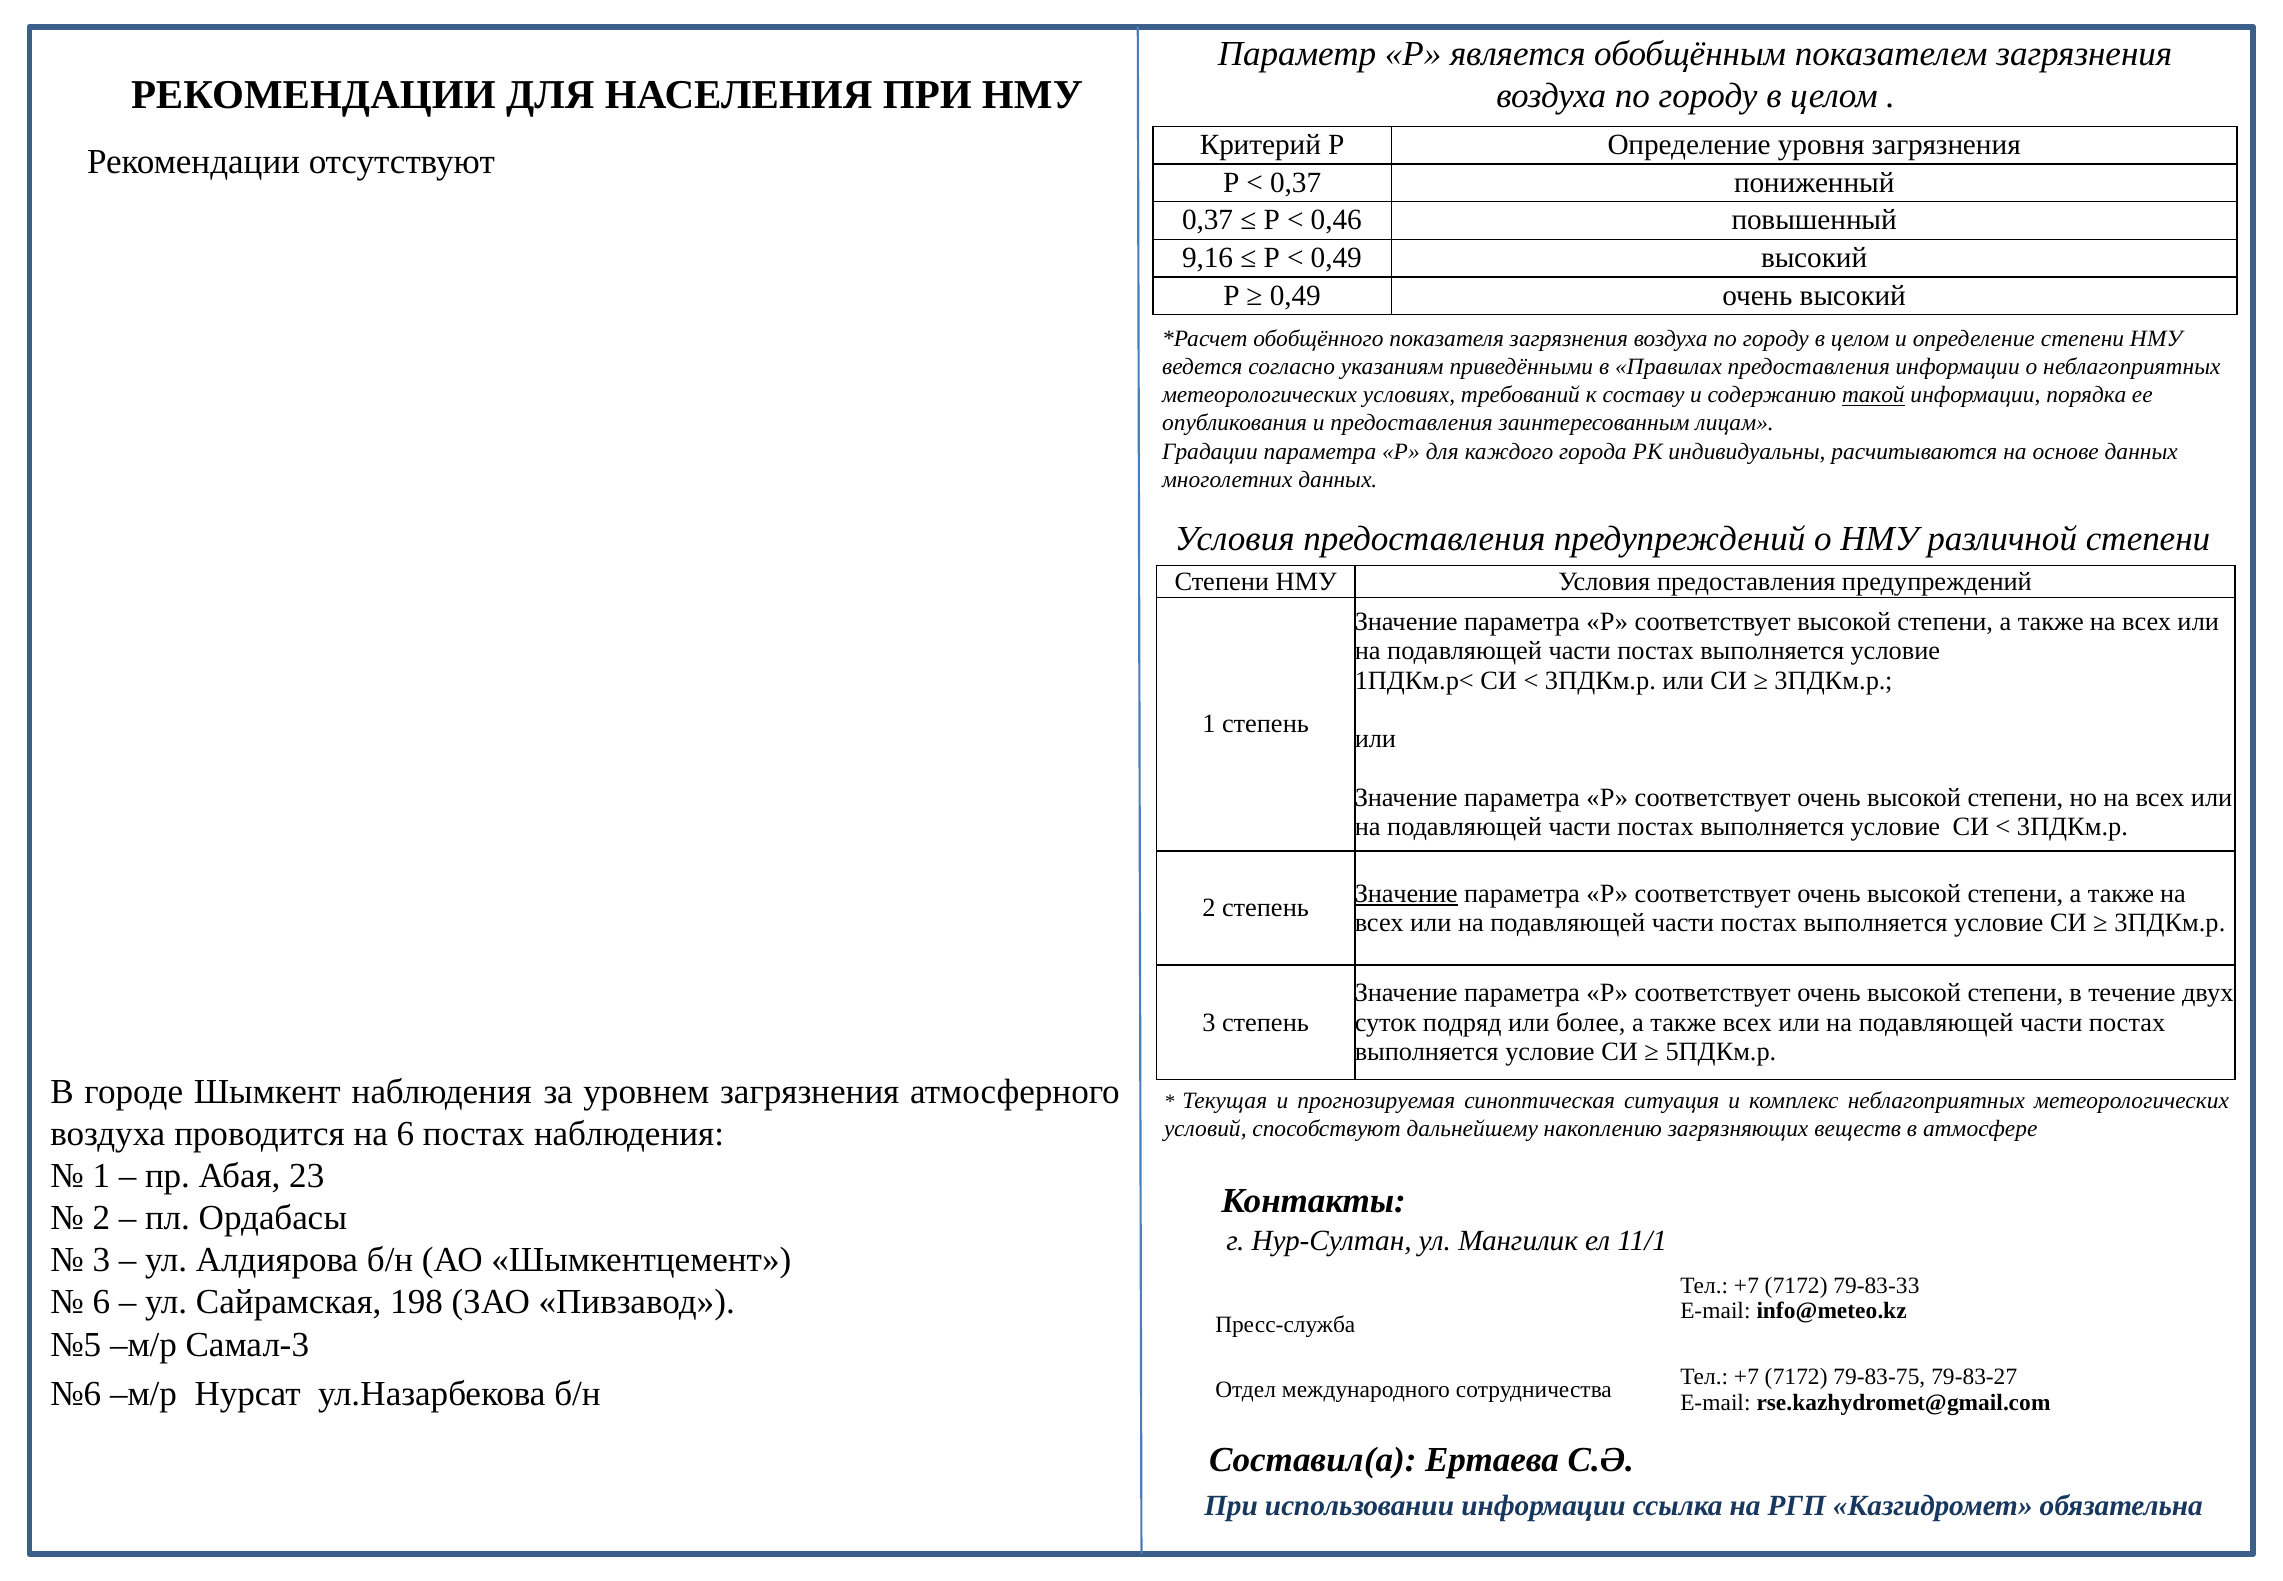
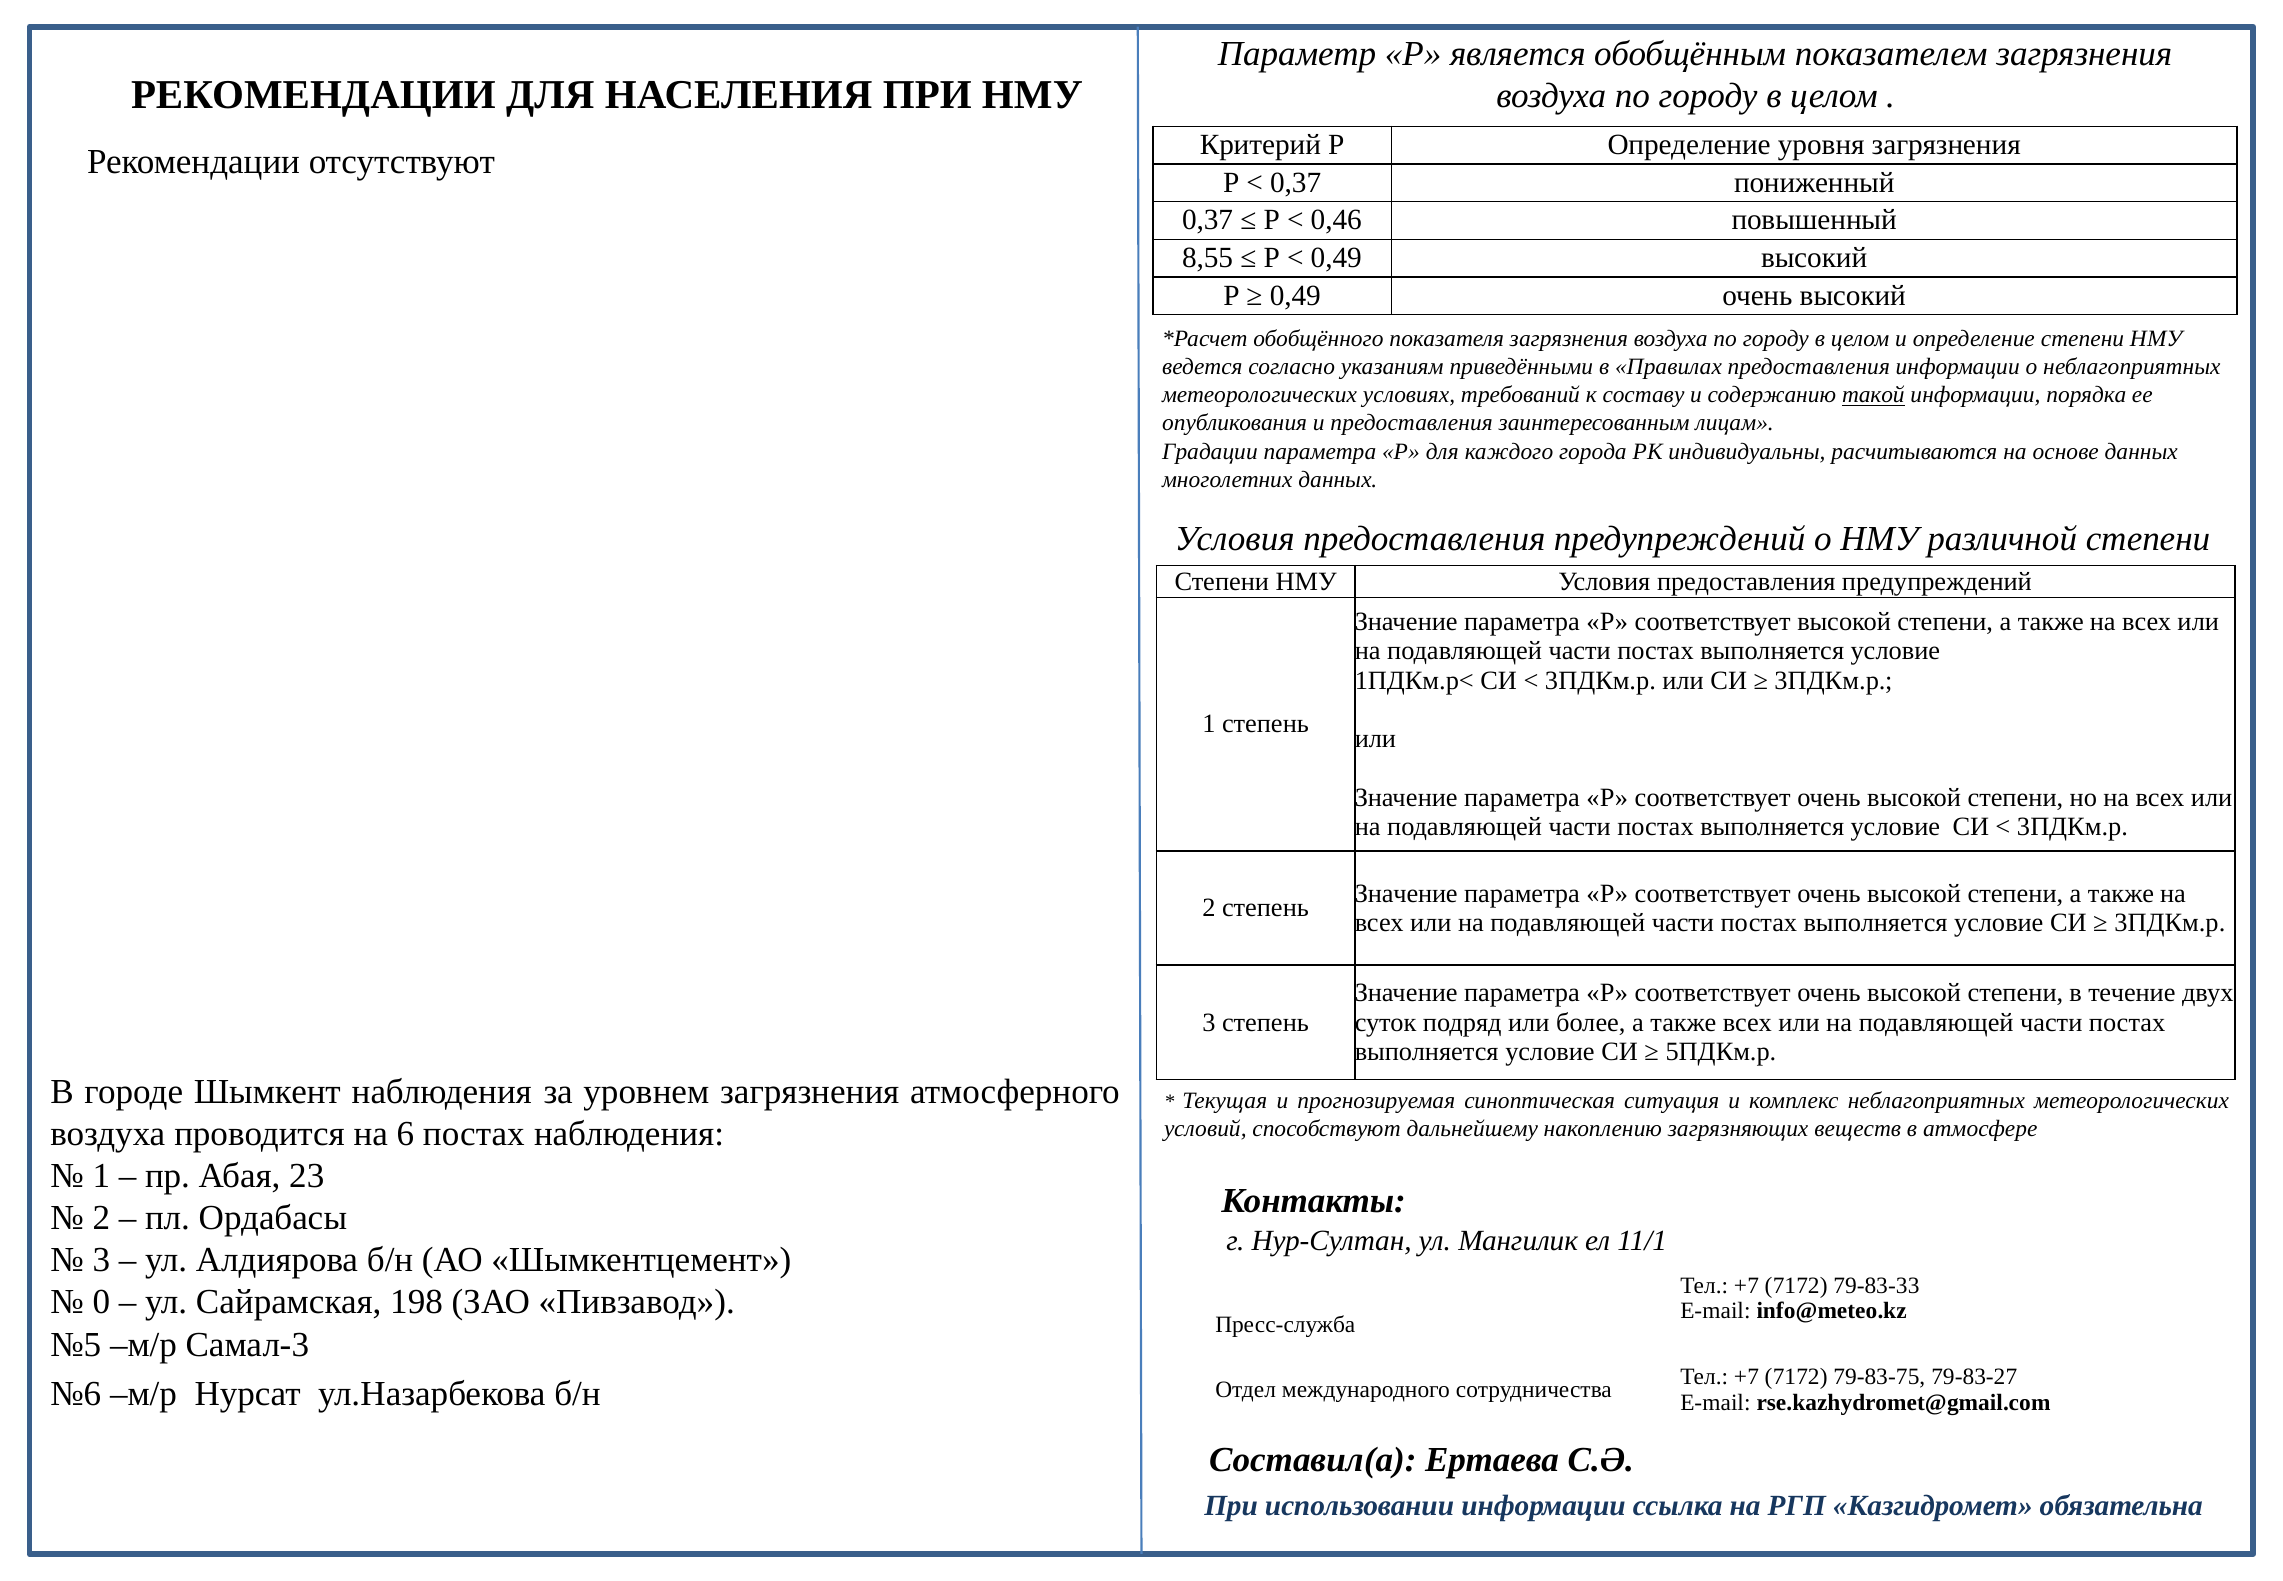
9,16: 9,16 -> 8,55
Значение at (1406, 893) underline: present -> none
6 at (101, 1302): 6 -> 0
